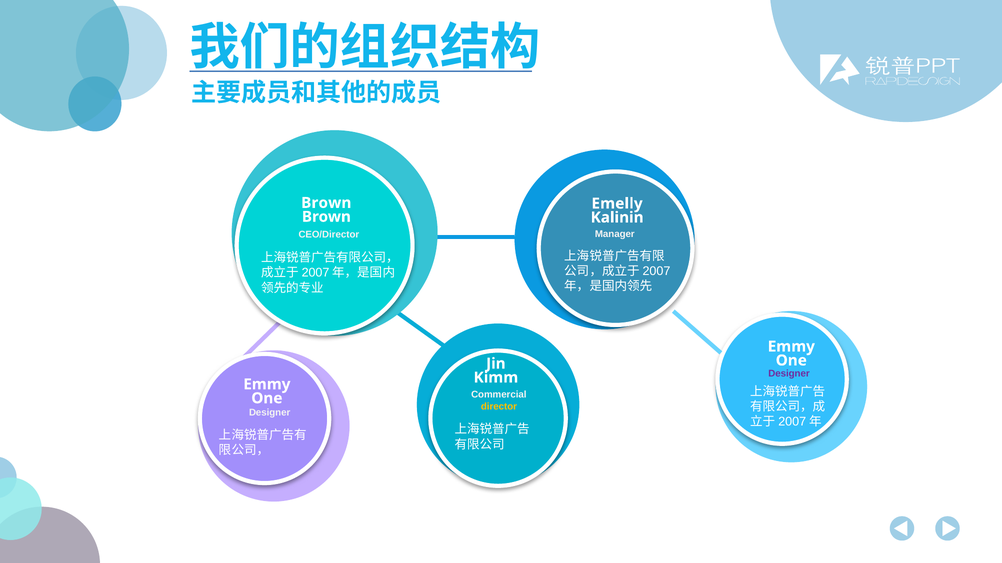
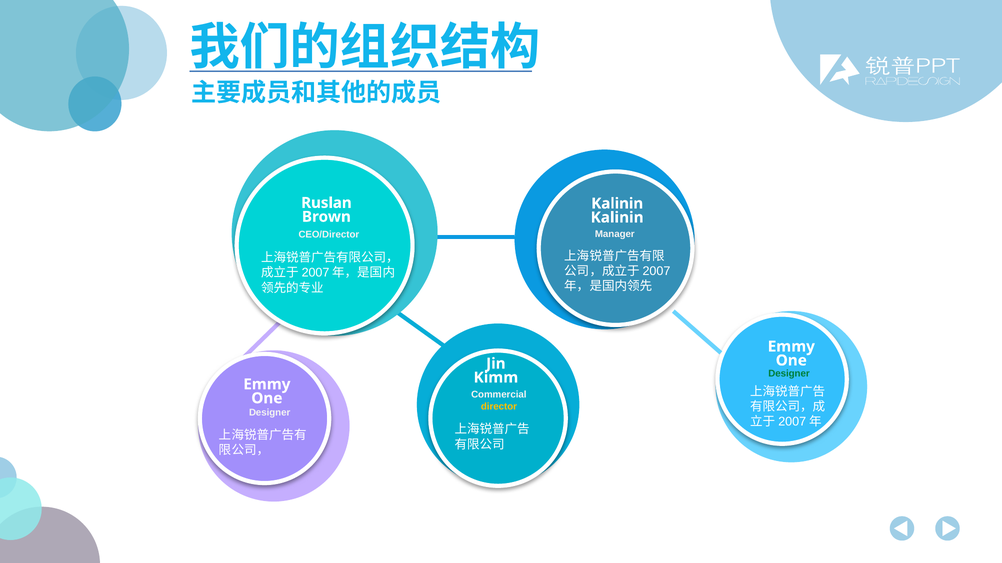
Brown at (326, 203): Brown -> Ruslan
Emelly at (617, 204): Emelly -> Kalinin
Designer at (789, 374) colour: purple -> green
